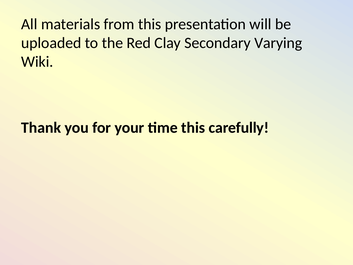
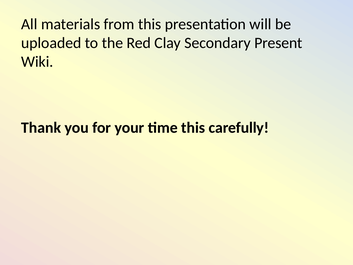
Varying: Varying -> Present
